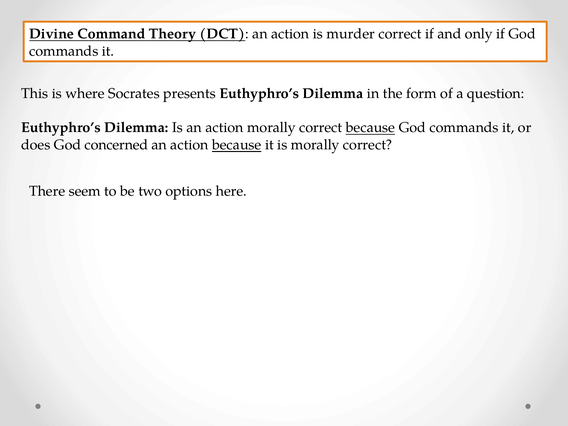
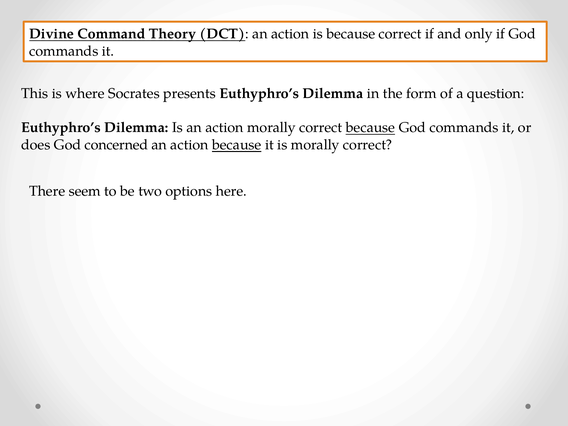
is murder: murder -> because
